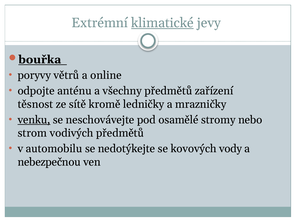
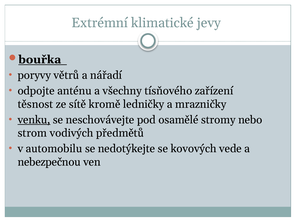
klimatické underline: present -> none
online: online -> nářadí
všechny předmětů: předmětů -> tísňového
vody: vody -> vede
